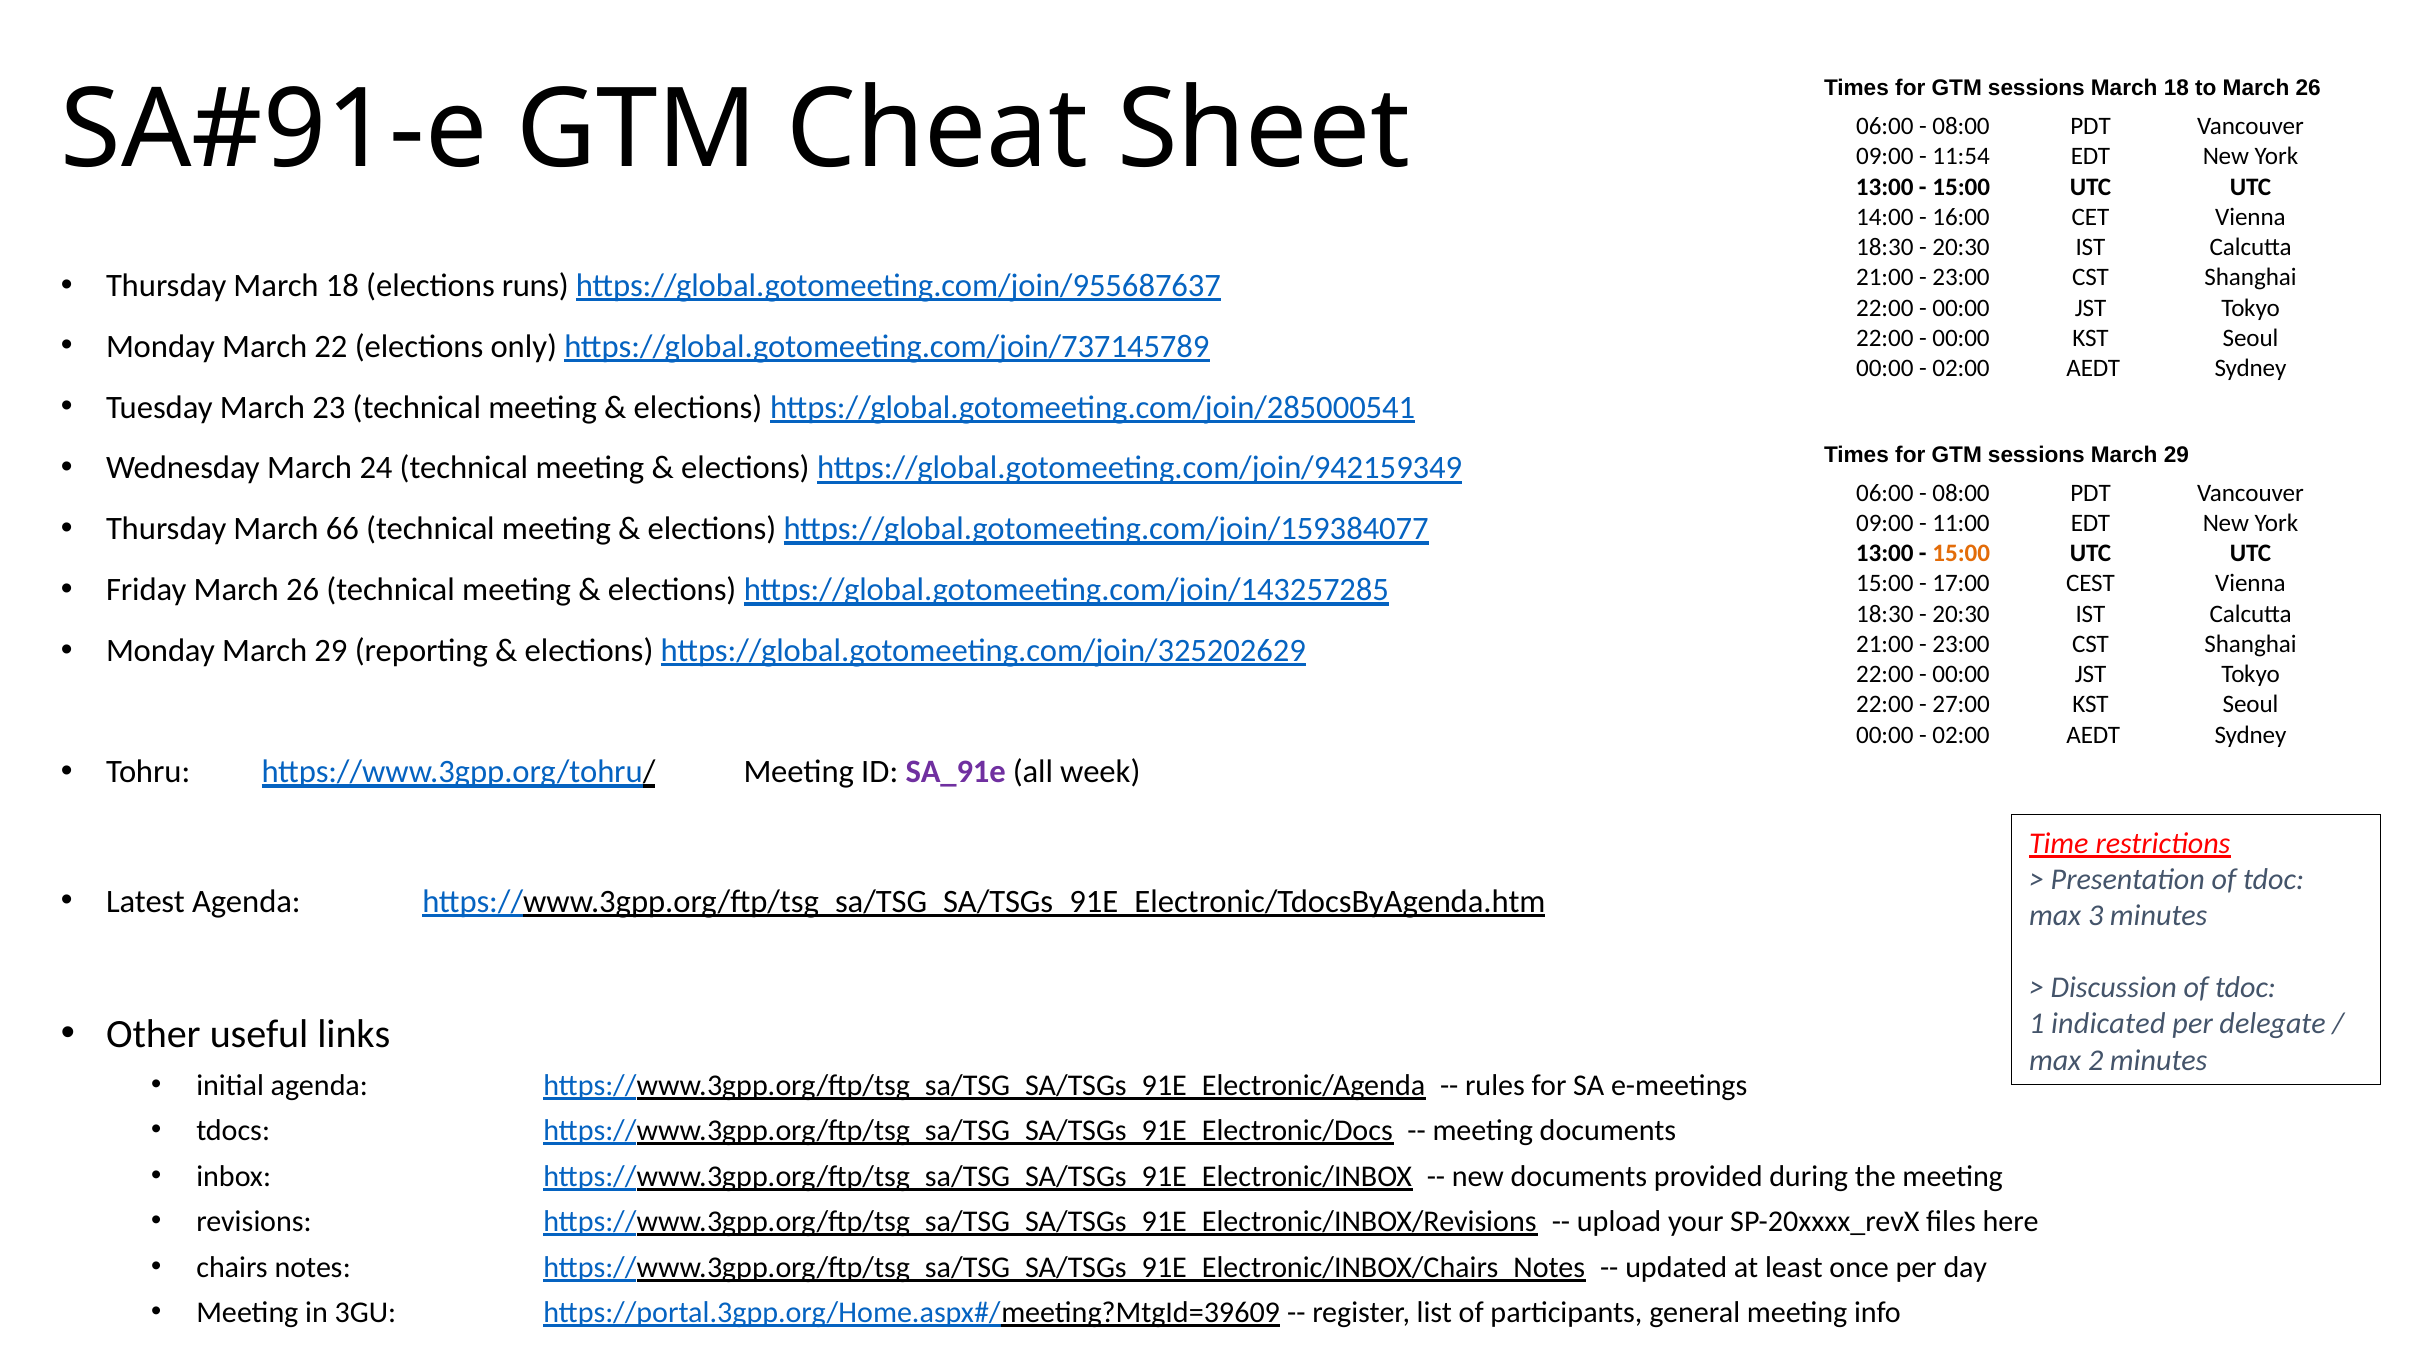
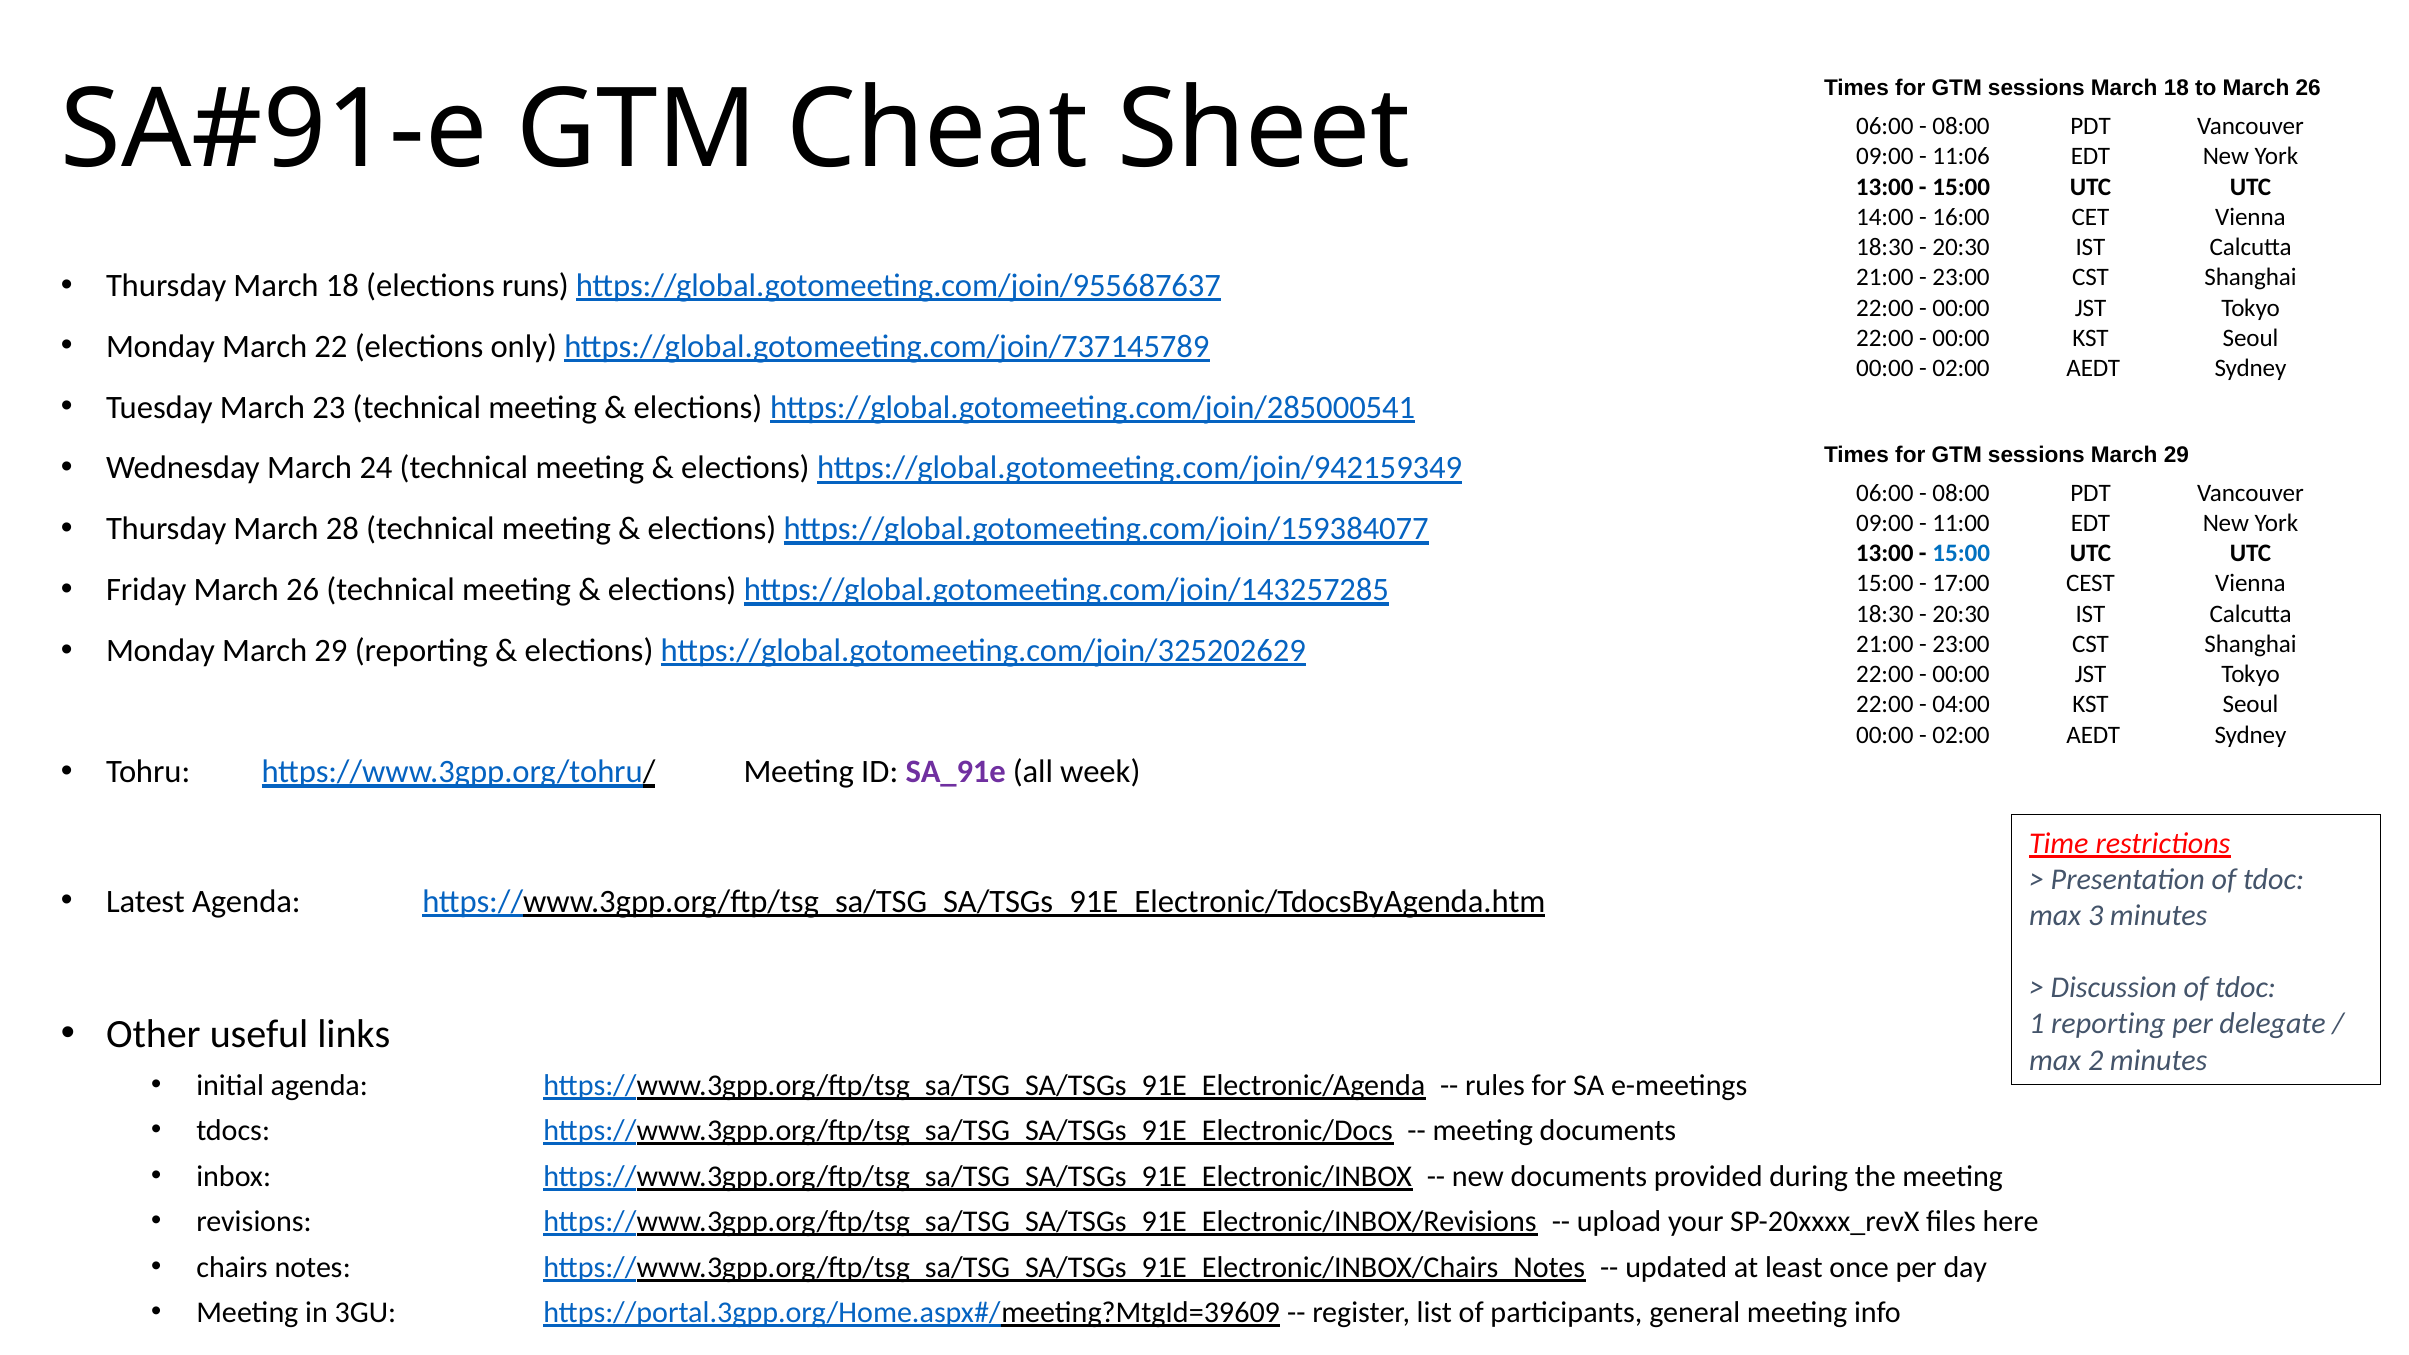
11:54: 11:54 -> 11:06
66: 66 -> 28
15:00 at (1961, 553) colour: orange -> blue
27:00: 27:00 -> 04:00
1 indicated: indicated -> reporting
